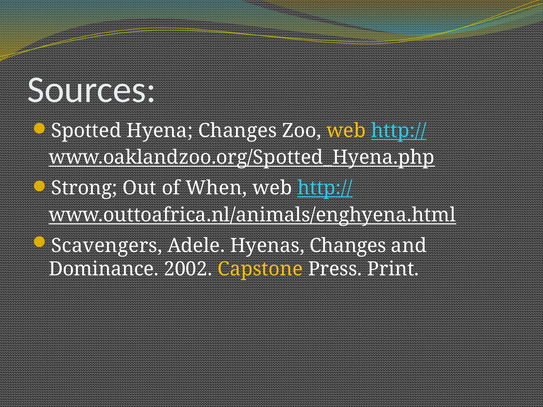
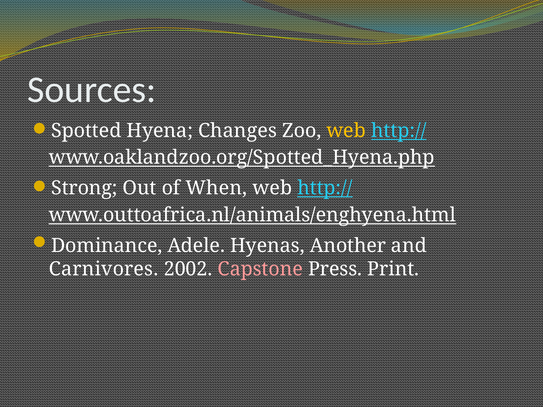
Scavengers: Scavengers -> Dominance
Hyenas Changes: Changes -> Another
Dominance: Dominance -> Carnivores
Capstone colour: yellow -> pink
